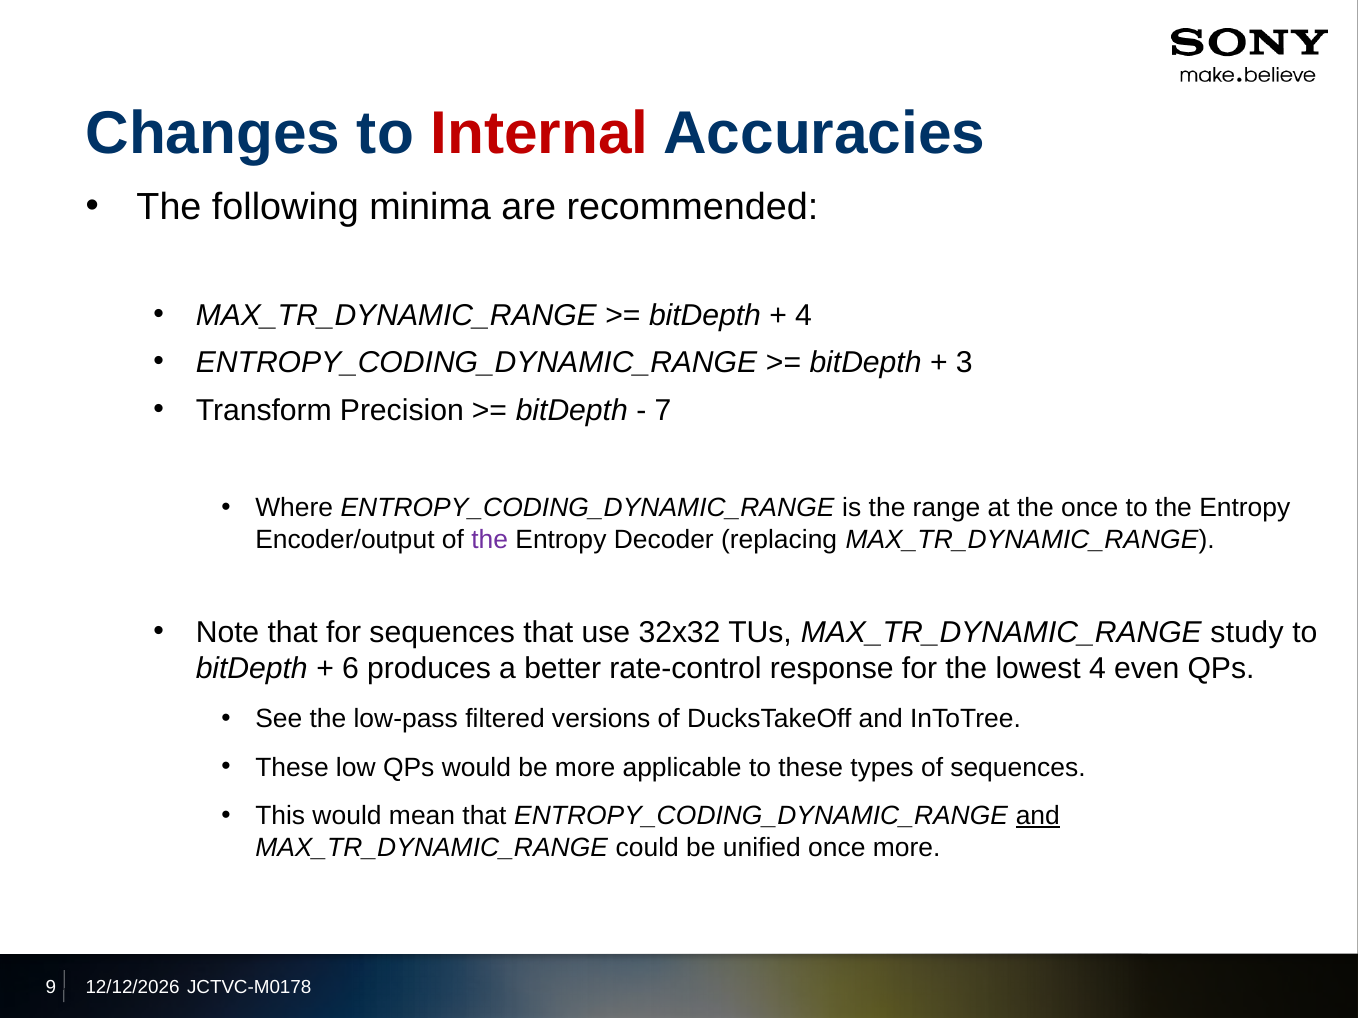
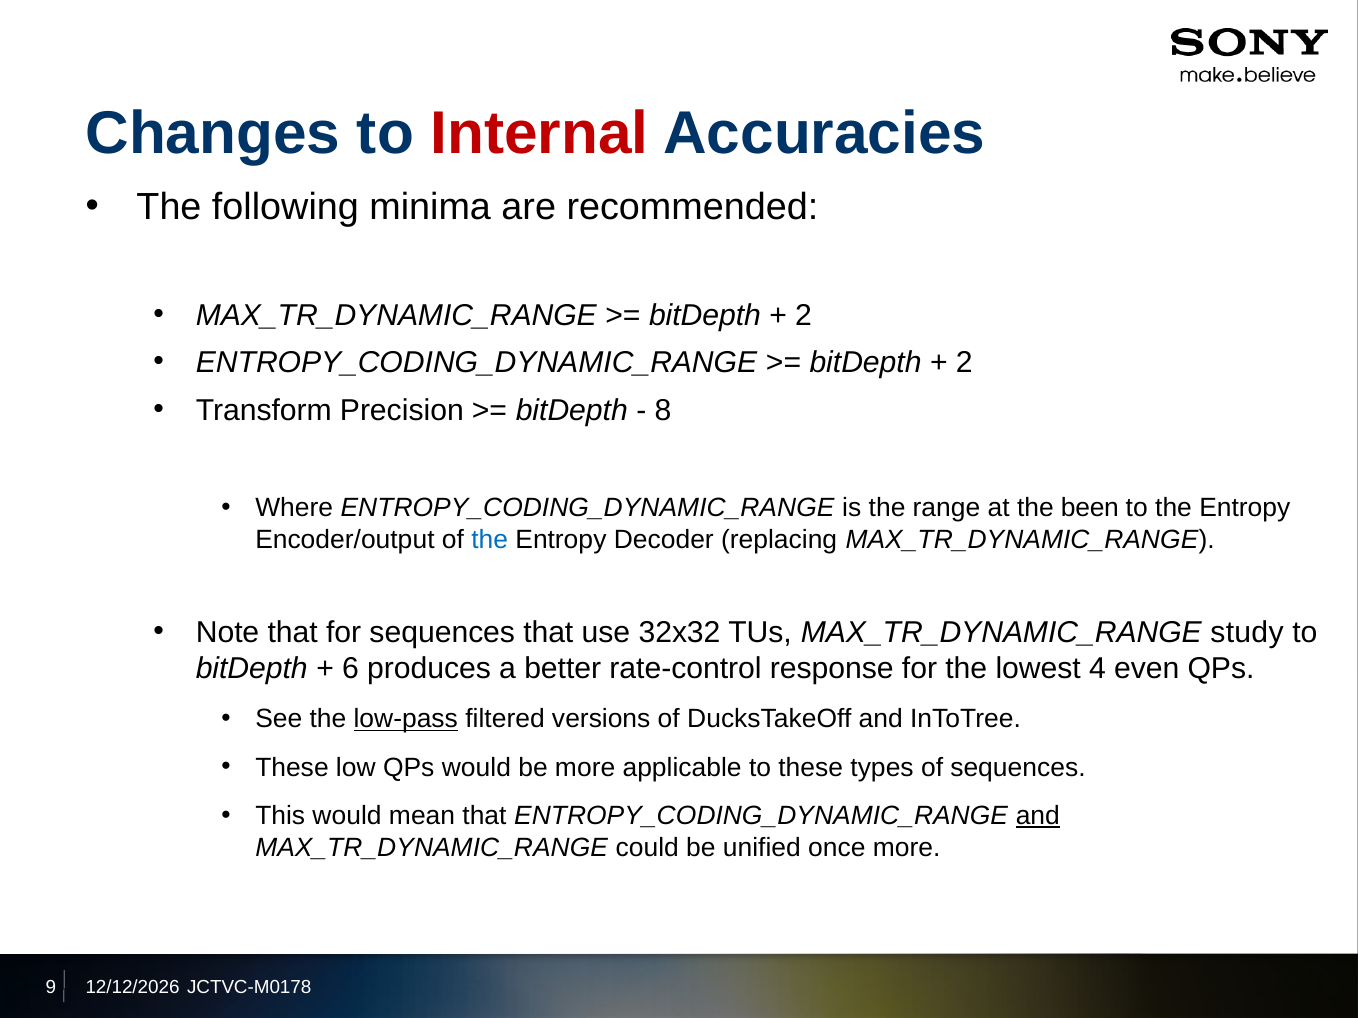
4 at (804, 315): 4 -> 2
3 at (964, 363): 3 -> 2
7: 7 -> 8
the once: once -> been
the at (490, 540) colour: purple -> blue
low-pass underline: none -> present
